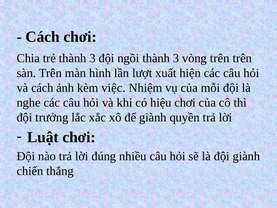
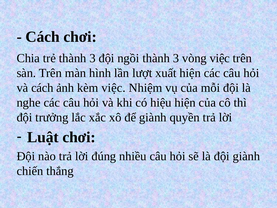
vòng trên: trên -> việc
hiệu chơi: chơi -> hiện
